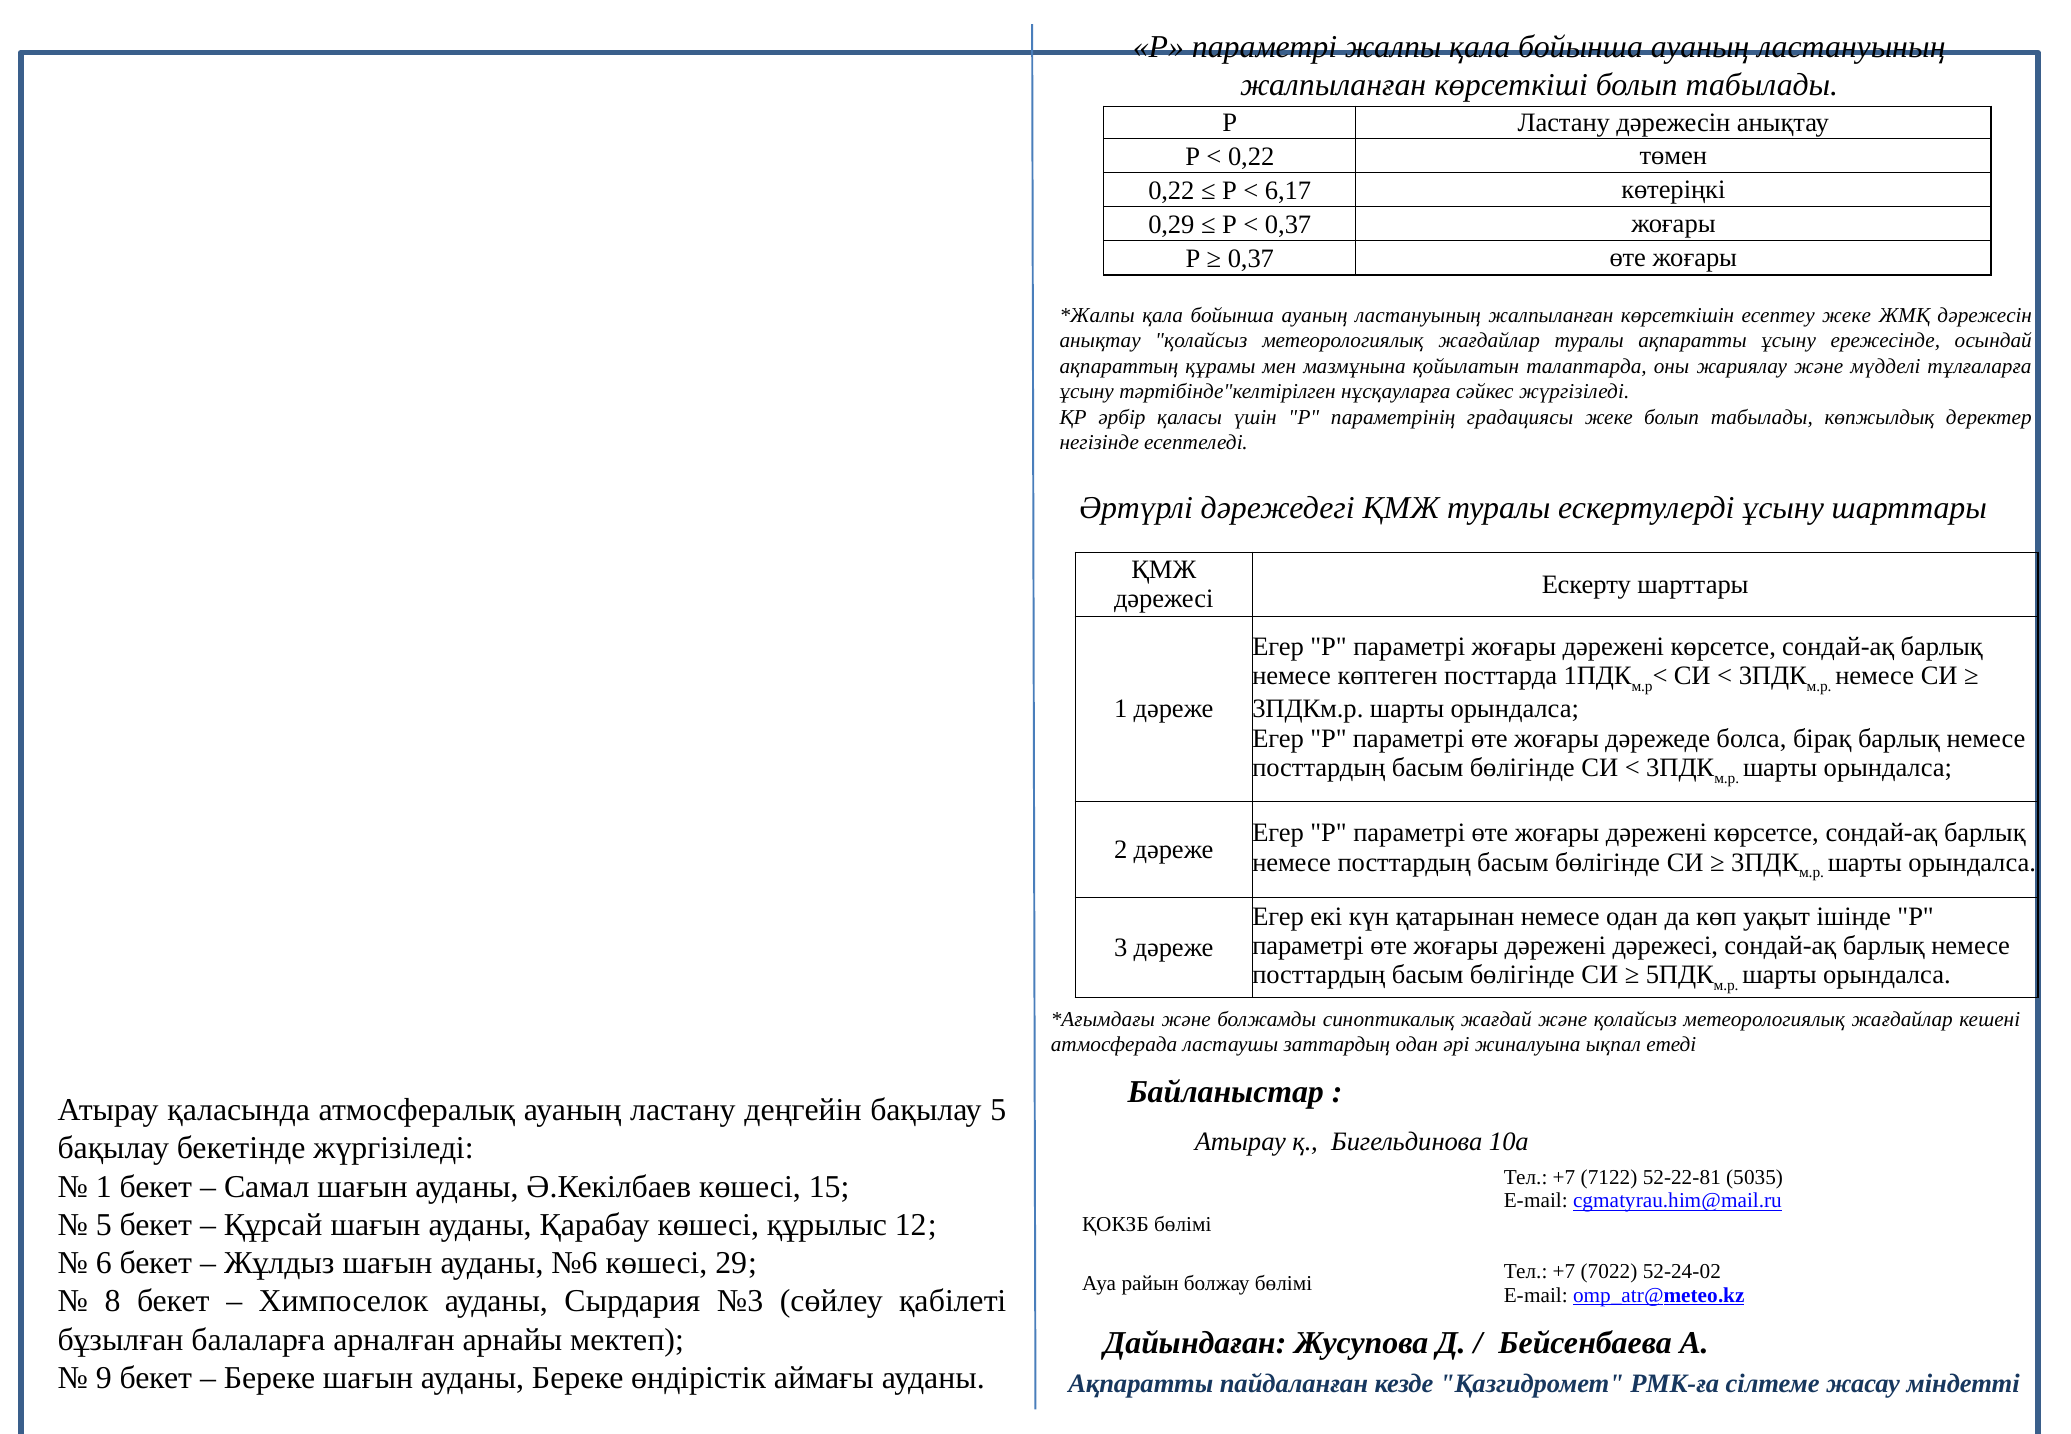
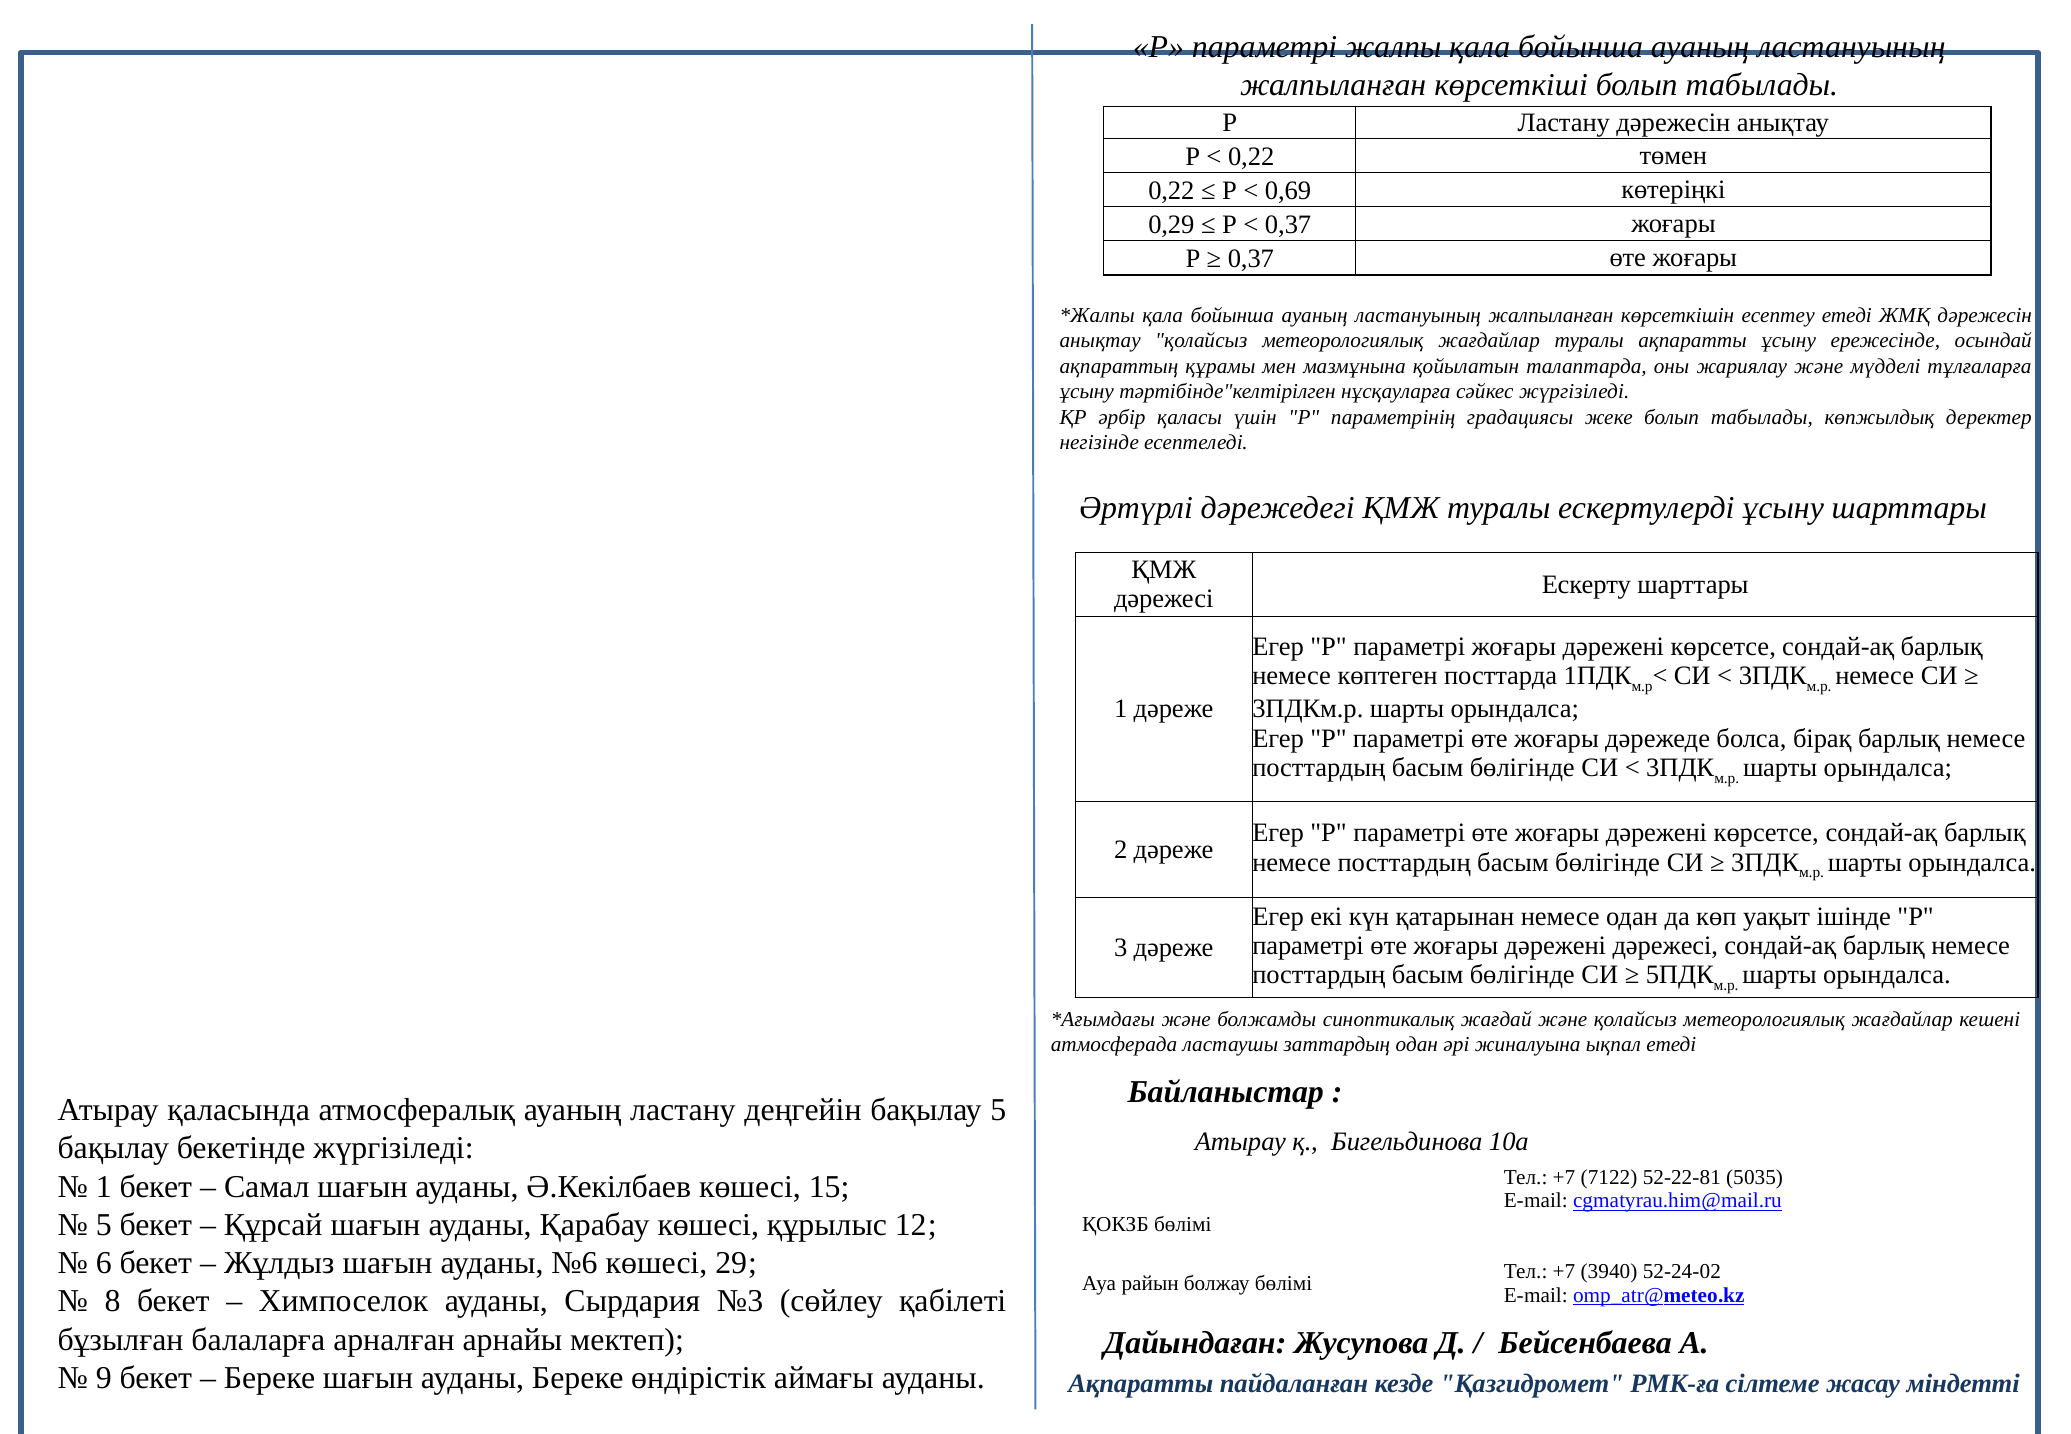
6,17: 6,17 -> 0,69
есептеу жеке: жеке -> етеді
7022: 7022 -> 3940
